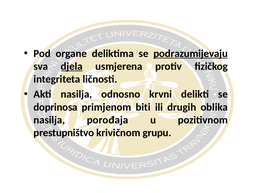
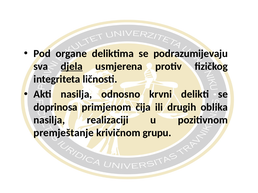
podrazumijevaju underline: present -> none
biti: biti -> čija
porođaja: porođaja -> realizaciji
prestupništvo: prestupništvo -> premještanje
